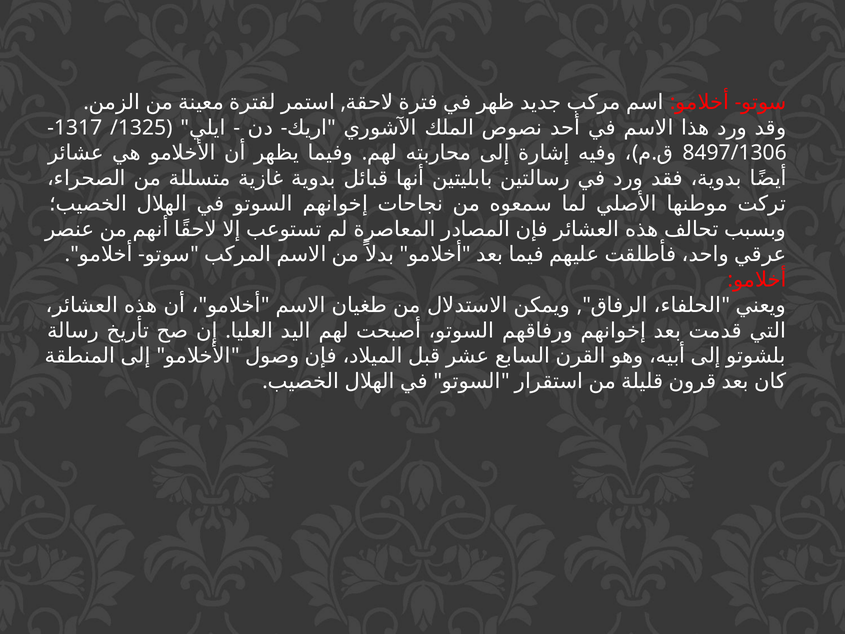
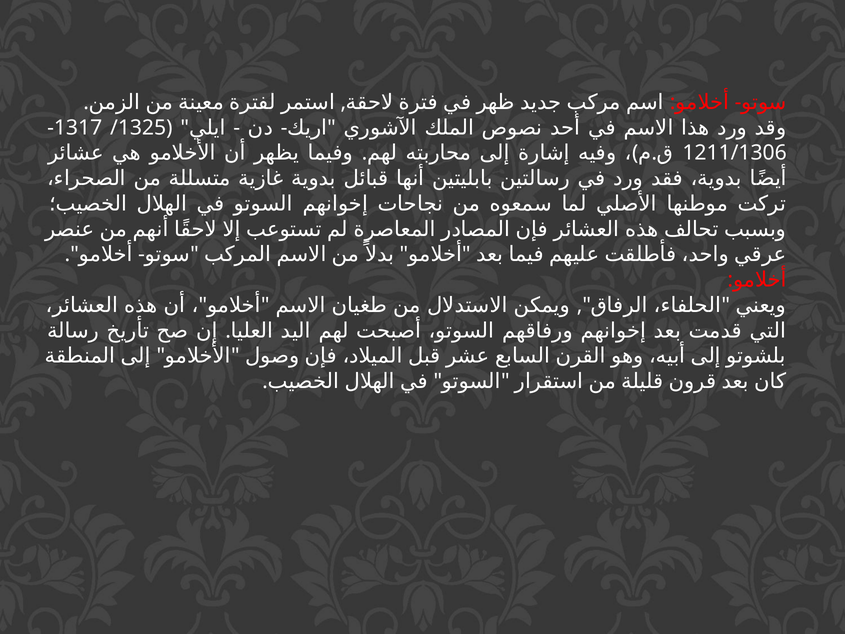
8497/1306: 8497/1306 -> 1211/1306
